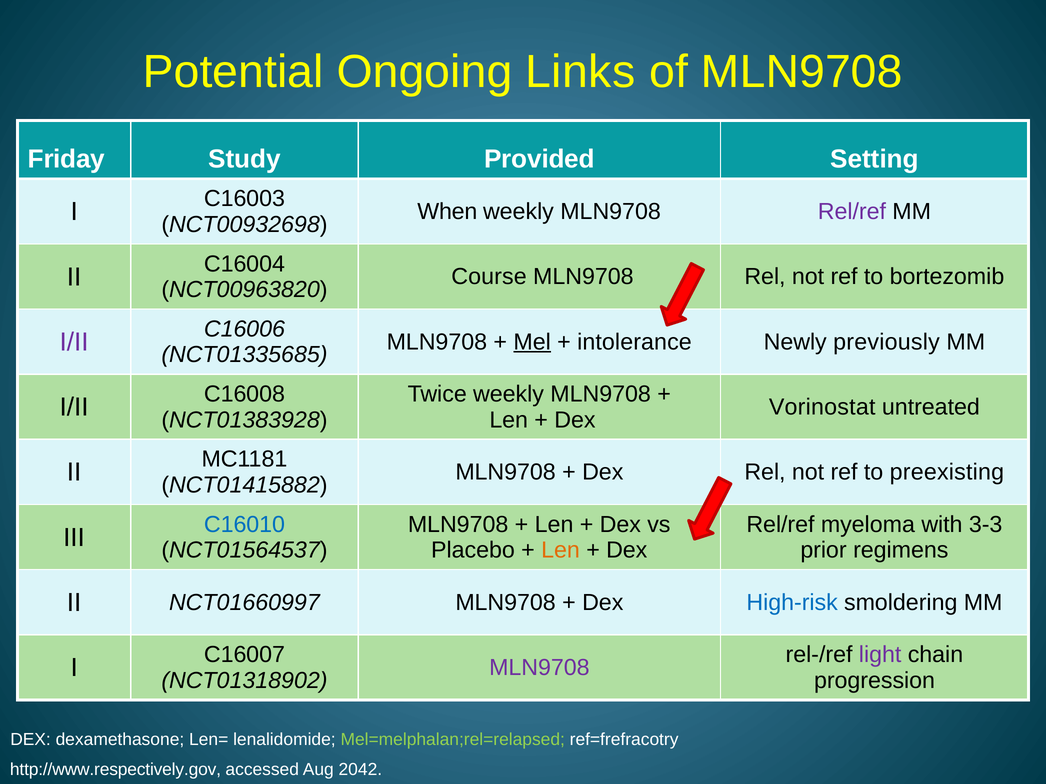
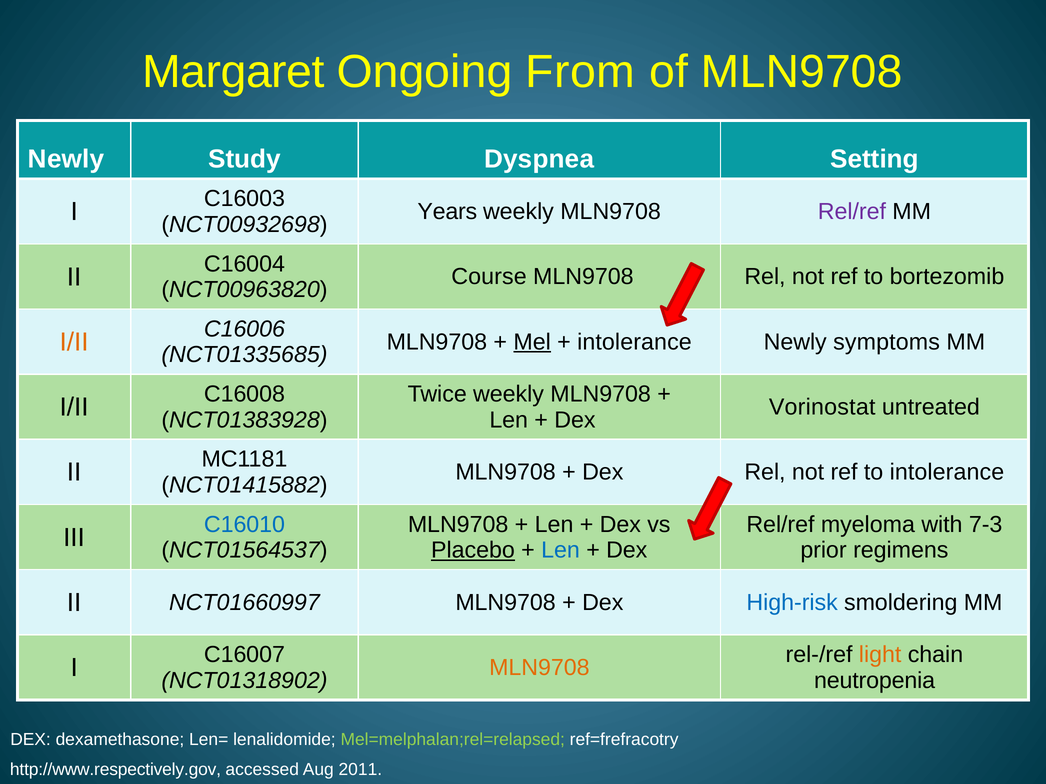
Potential: Potential -> Margaret
Links: Links -> From
Friday at (66, 159): Friday -> Newly
Provided: Provided -> Dyspnea
When: When -> Years
I/II at (74, 342) colour: purple -> orange
previously: previously -> symptoms
to preexisting: preexisting -> intolerance
3-3: 3-3 -> 7-3
Placebo underline: none -> present
Len at (561, 551) colour: orange -> blue
light colour: purple -> orange
MLN9708 at (539, 668) colour: purple -> orange
progression: progression -> neutropenia
2042: 2042 -> 2011
